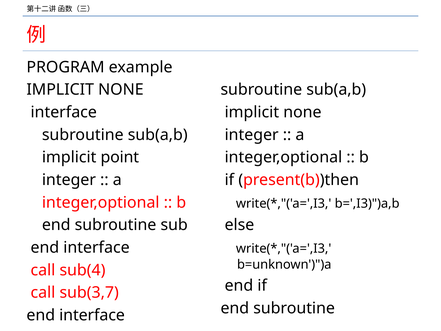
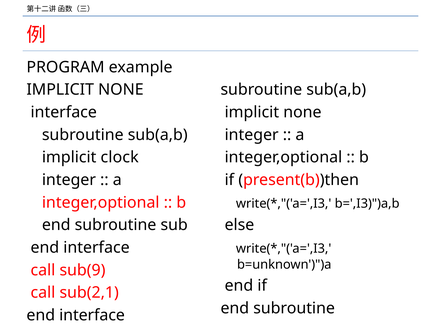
point: point -> clock
sub(4: sub(4 -> sub(9
sub(3,7: sub(3,7 -> sub(2,1
